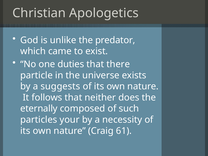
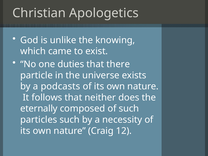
predator: predator -> knowing
suggests: suggests -> podcasts
particles your: your -> such
61: 61 -> 12
